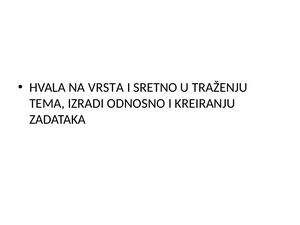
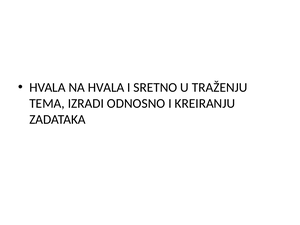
NA VRSTA: VRSTA -> HVALA
